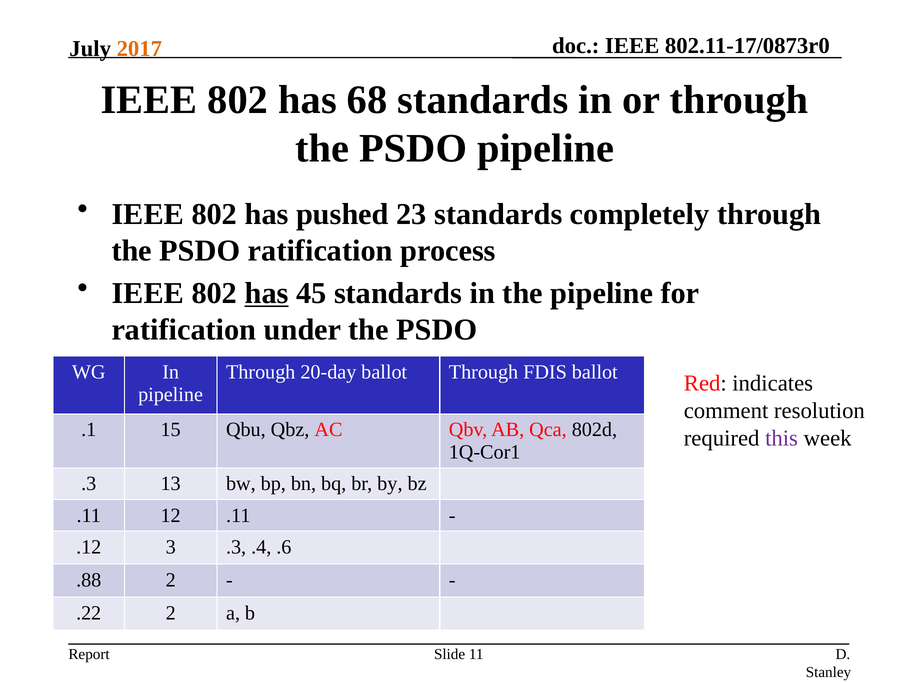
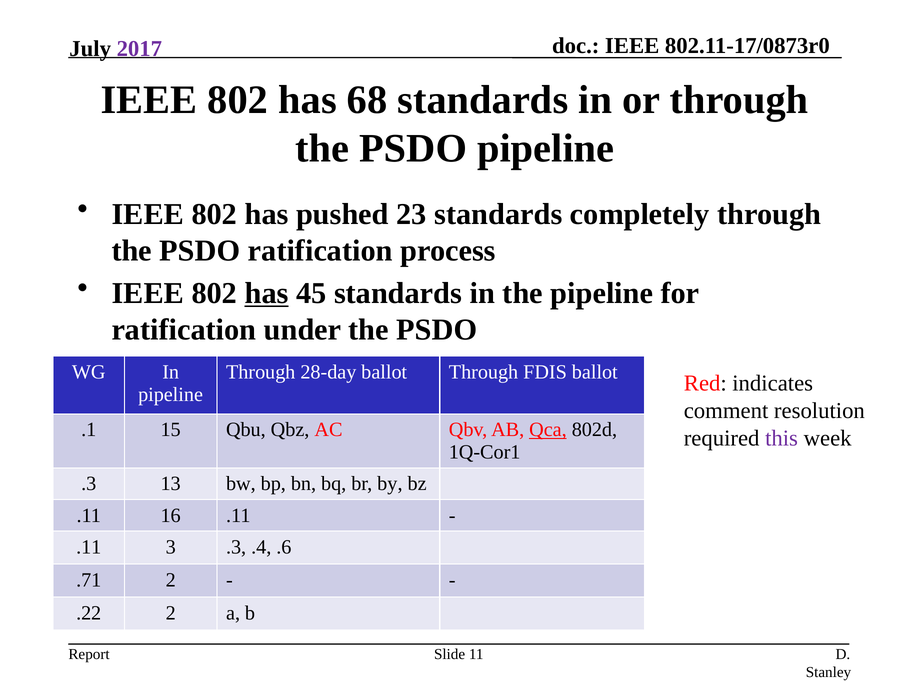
2017 colour: orange -> purple
20-day: 20-day -> 28-day
Qca underline: none -> present
12: 12 -> 16
.12 at (89, 547): .12 -> .11
.88: .88 -> .71
